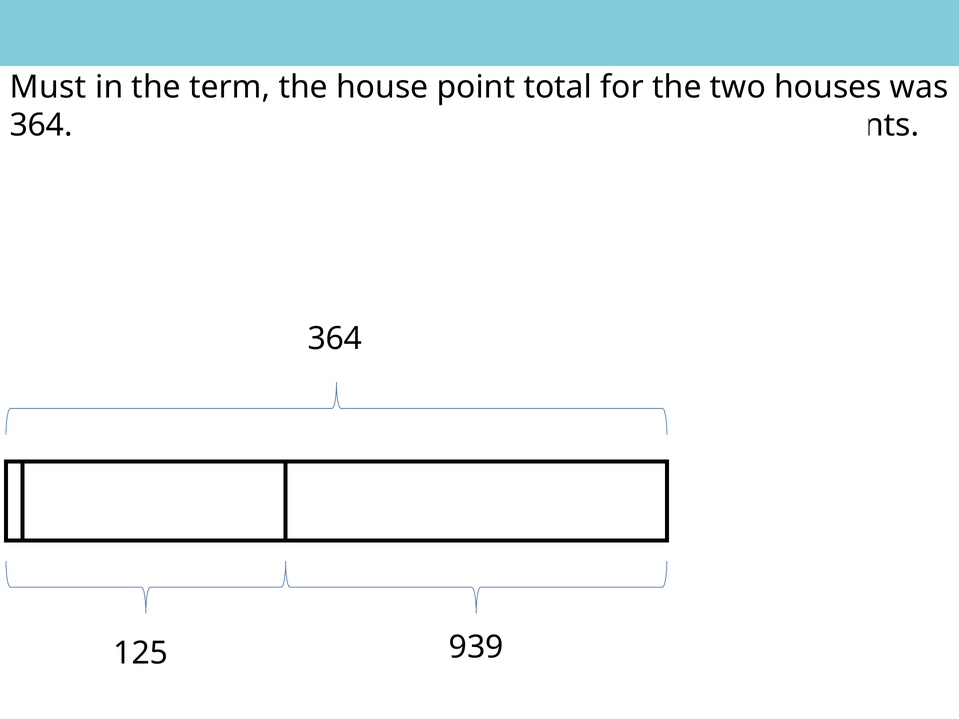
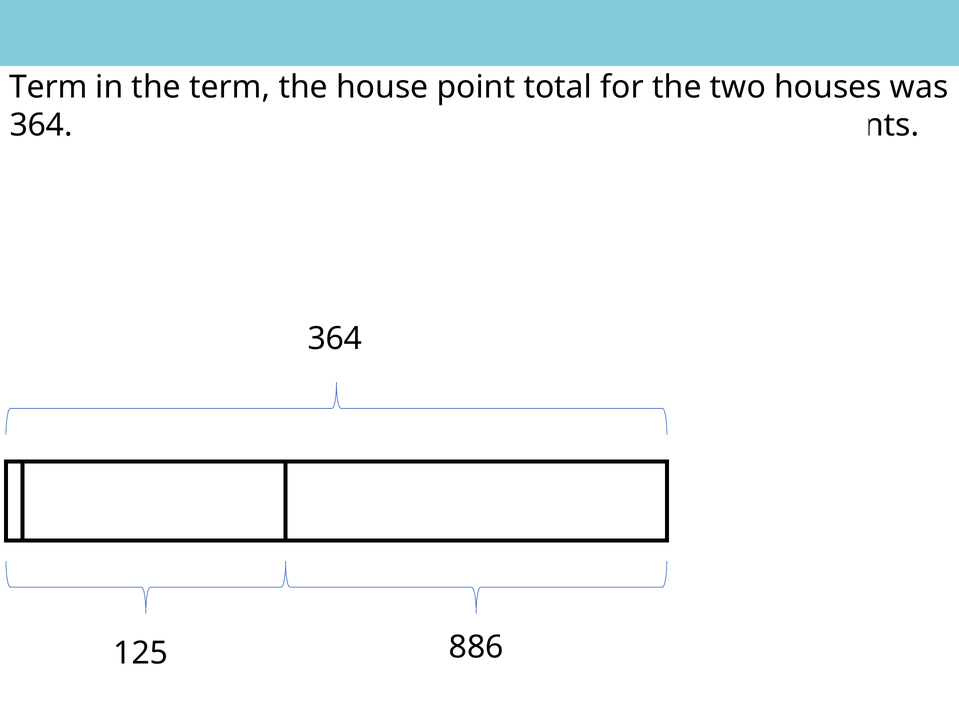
Must at (48, 87): Must -> Term
939: 939 -> 886
